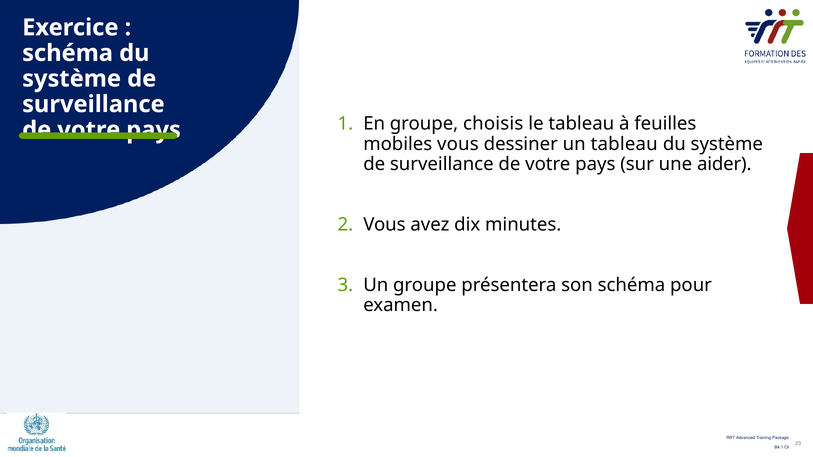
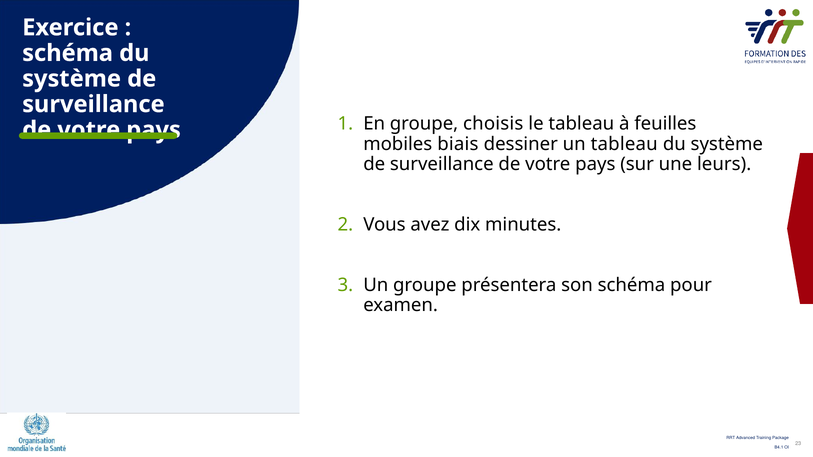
mobiles vous: vous -> biais
aider: aider -> leurs
